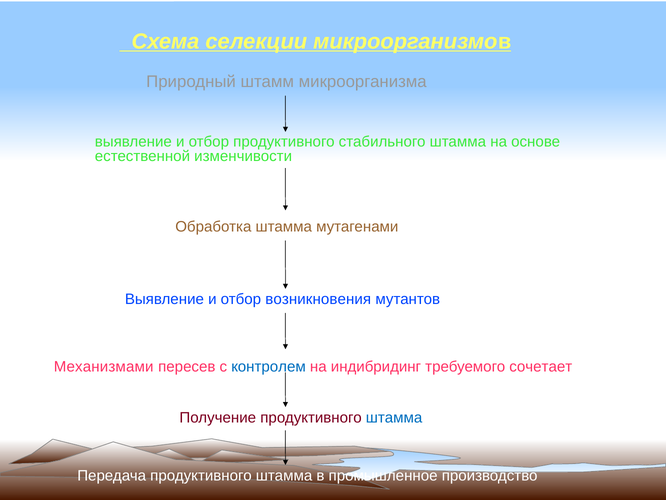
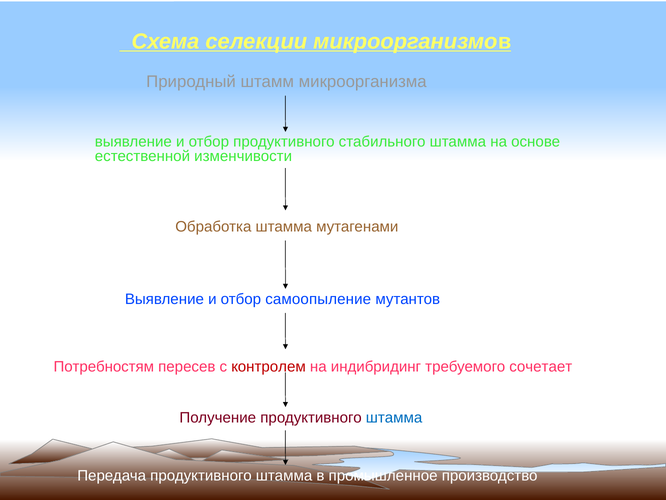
возникновения: возникновения -> самоопыление
Механизмами: Механизмами -> Потребностям
контролем colour: blue -> red
